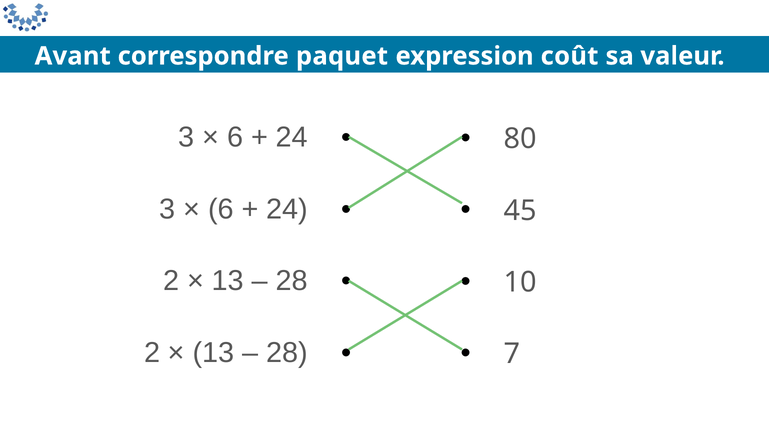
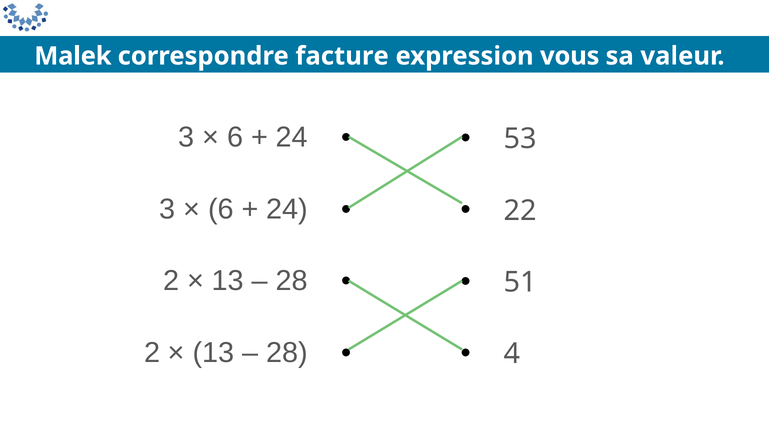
Avant: Avant -> Malek
paquet: paquet -> facture
coût: coût -> vous
80: 80 -> 53
45: 45 -> 22
10: 10 -> 51
7: 7 -> 4
